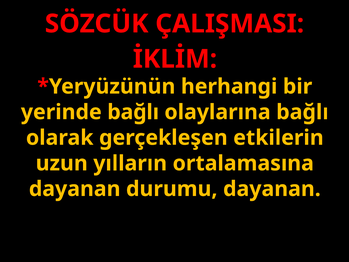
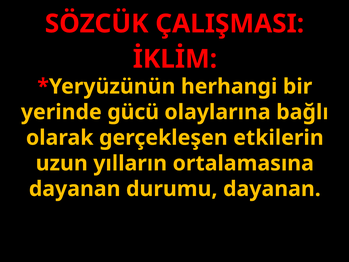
yerinde bağlı: bağlı -> gücü
